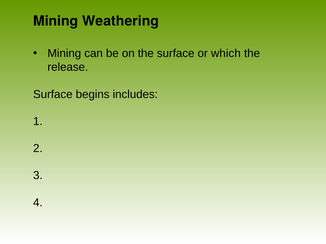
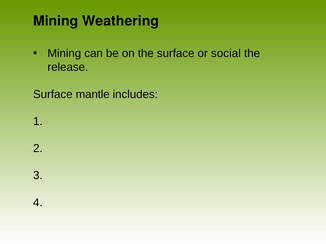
which: which -> social
begins: begins -> mantle
